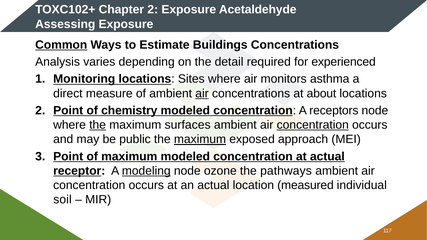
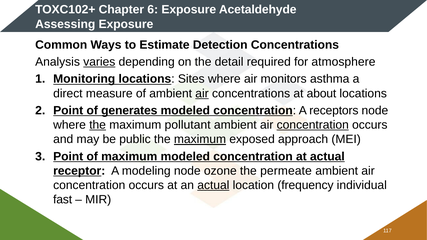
Chapter 2: 2 -> 6
Common underline: present -> none
Buildings: Buildings -> Detection
varies underline: none -> present
experienced: experienced -> atmosphere
chemistry: chemistry -> generates
surfaces: surfaces -> pollutant
modeling underline: present -> none
pathways: pathways -> permeate
actual at (213, 185) underline: none -> present
measured: measured -> frequency
soil: soil -> fast
